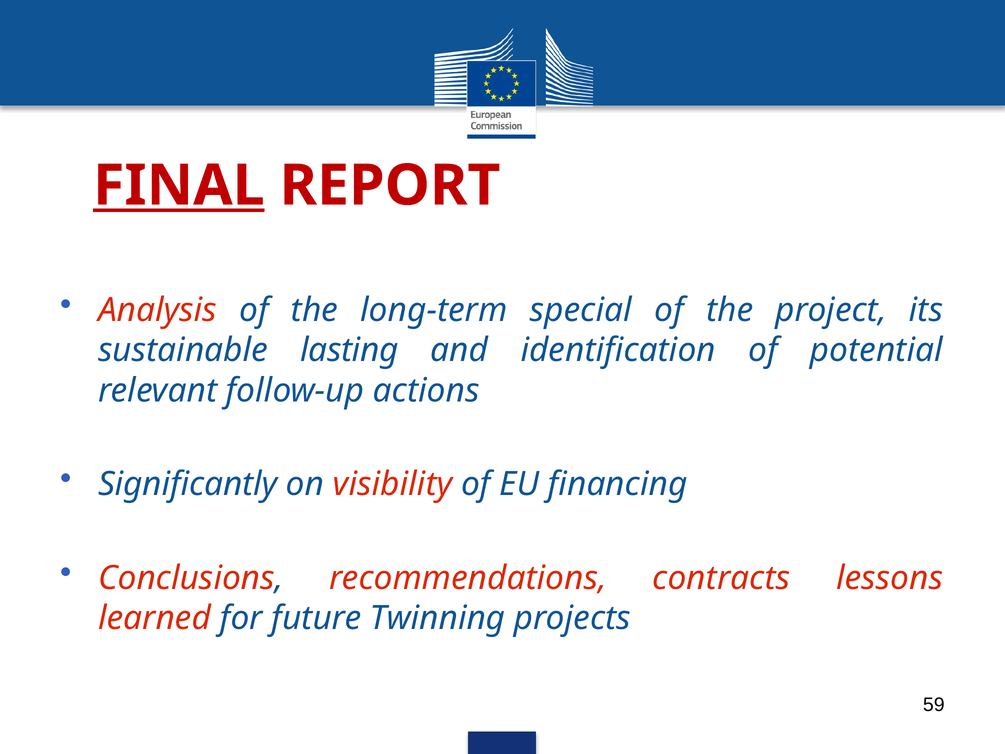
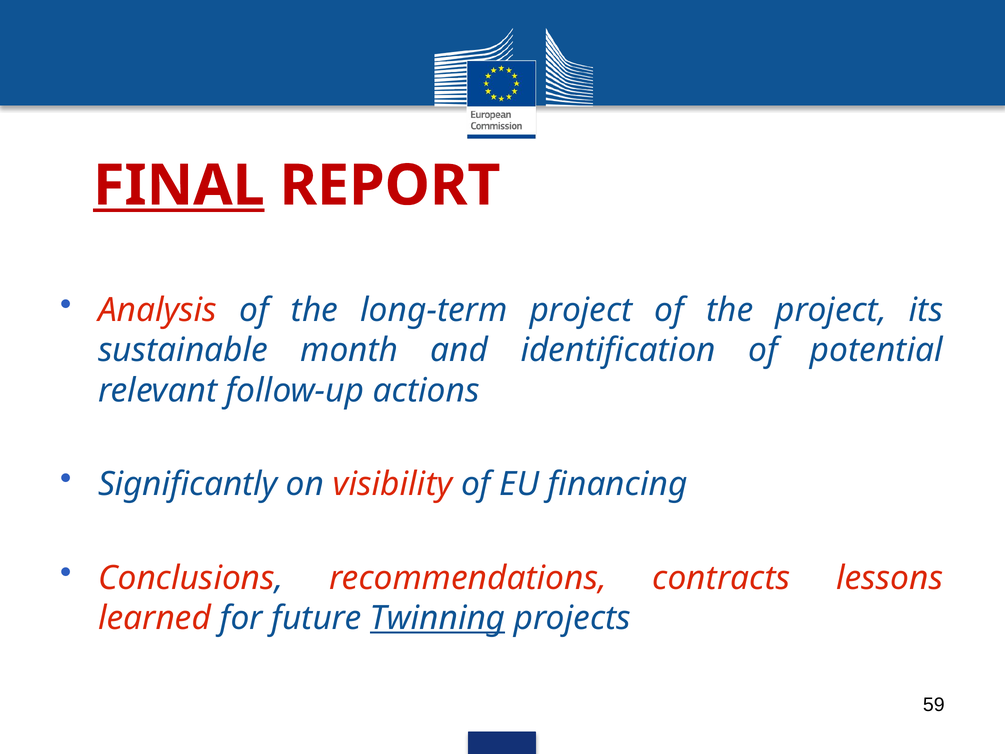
long-term special: special -> project
lasting: lasting -> month
Twinning underline: none -> present
